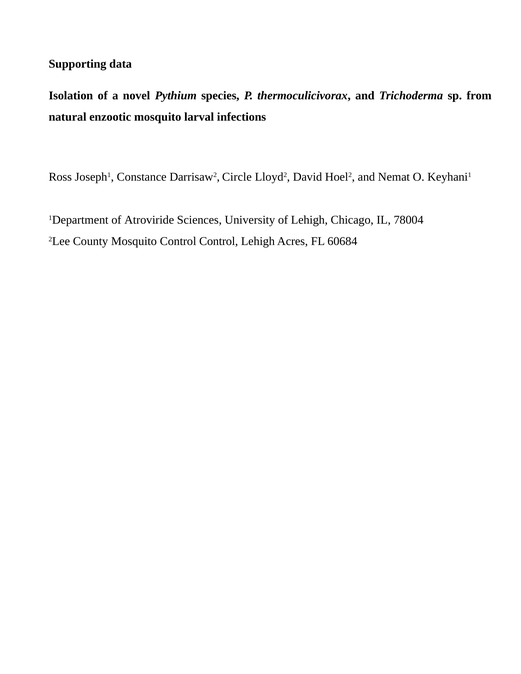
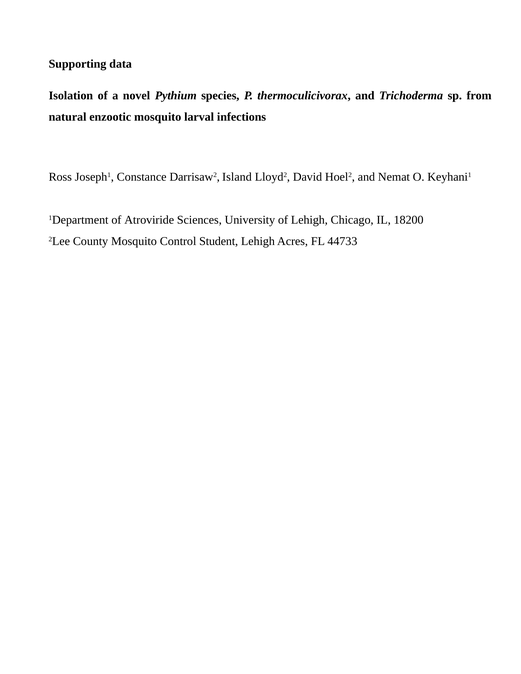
Circle: Circle -> Island
78004: 78004 -> 18200
Control Control: Control -> Student
60684: 60684 -> 44733
